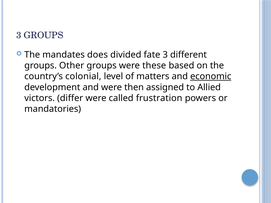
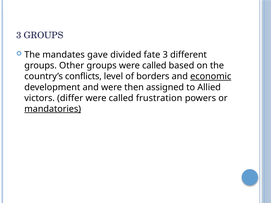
does: does -> gave
groups were these: these -> called
colonial: colonial -> conflicts
matters: matters -> borders
mandatories underline: none -> present
